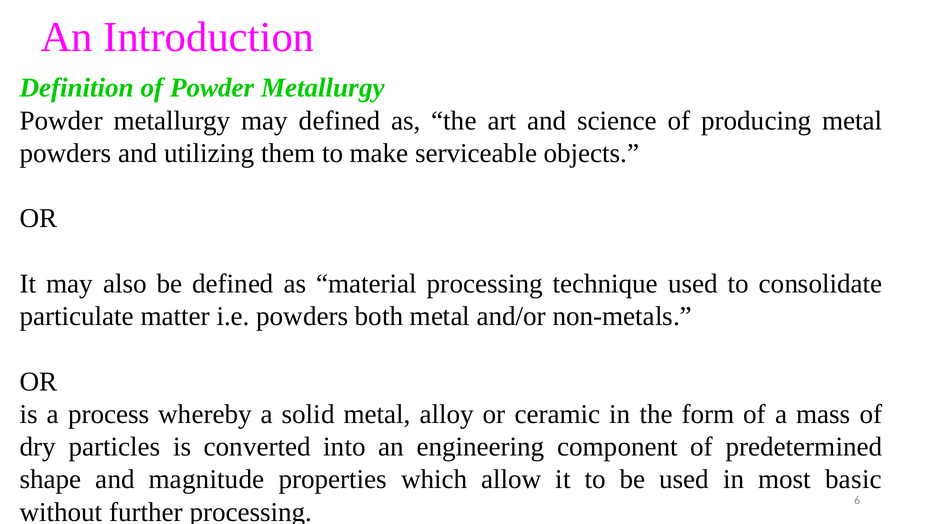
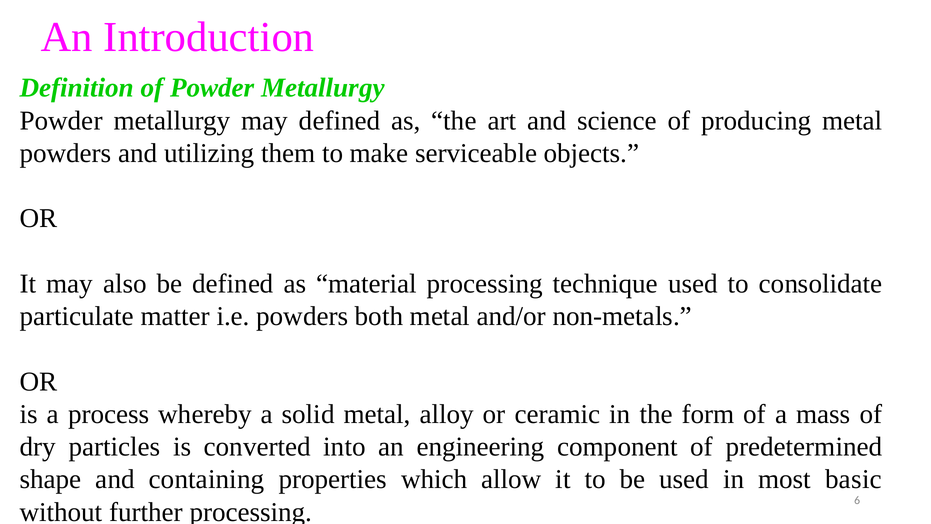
magnitude: magnitude -> containing
